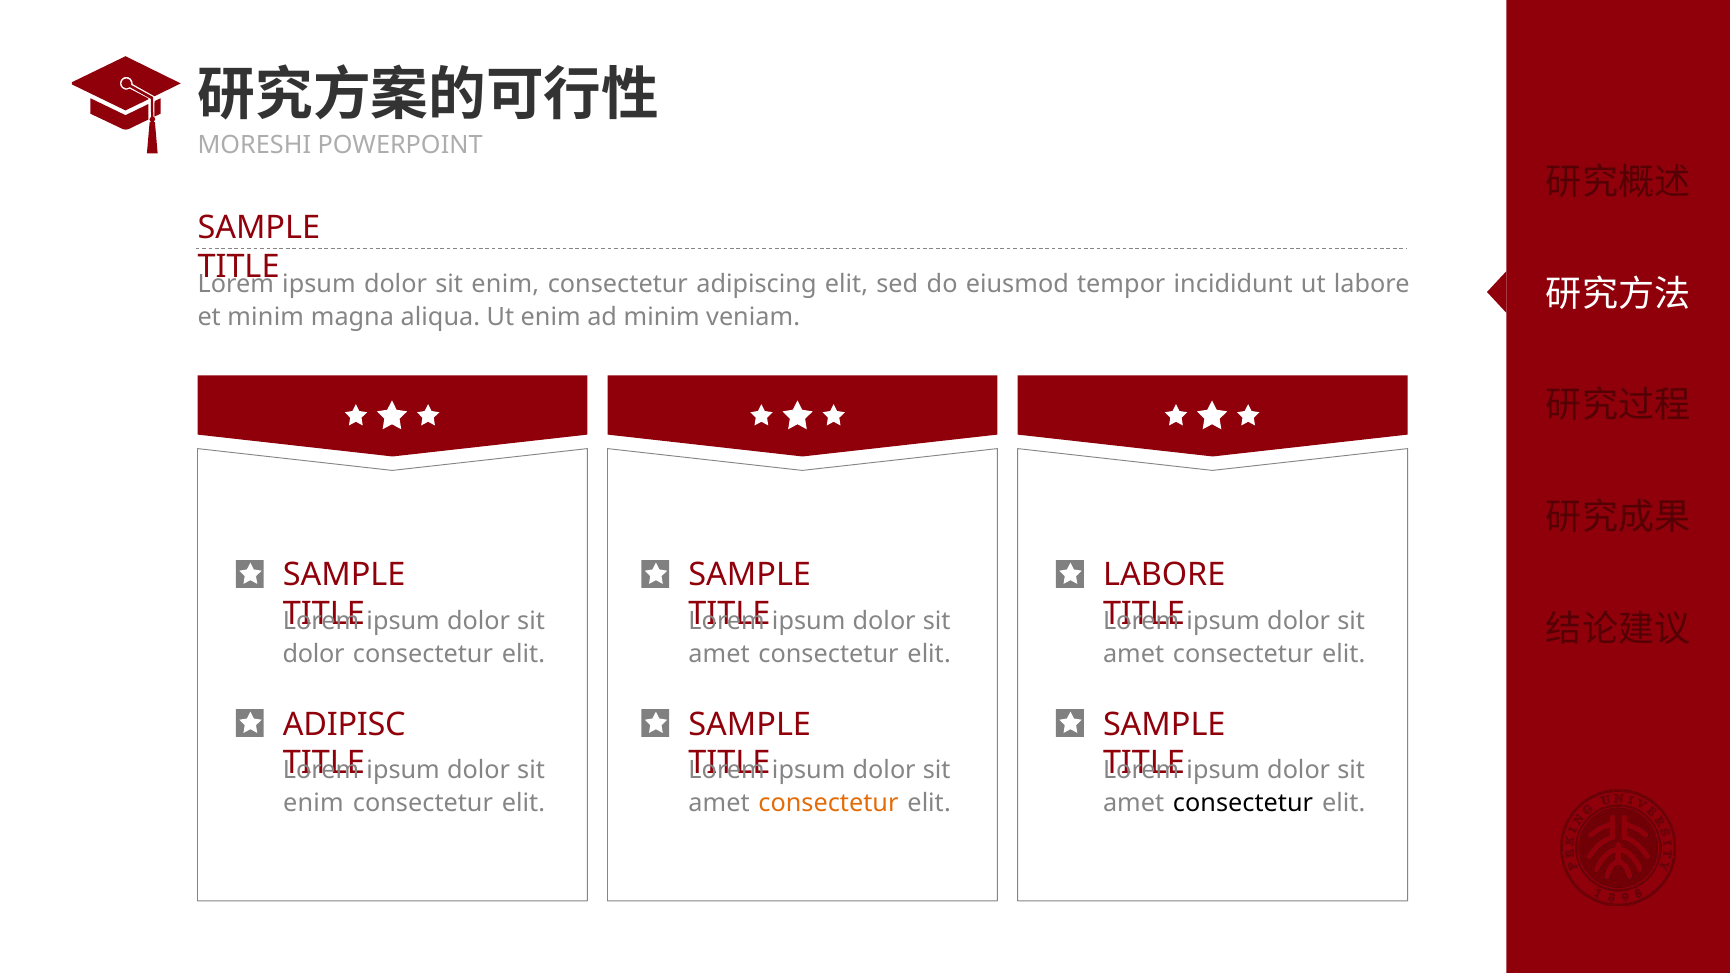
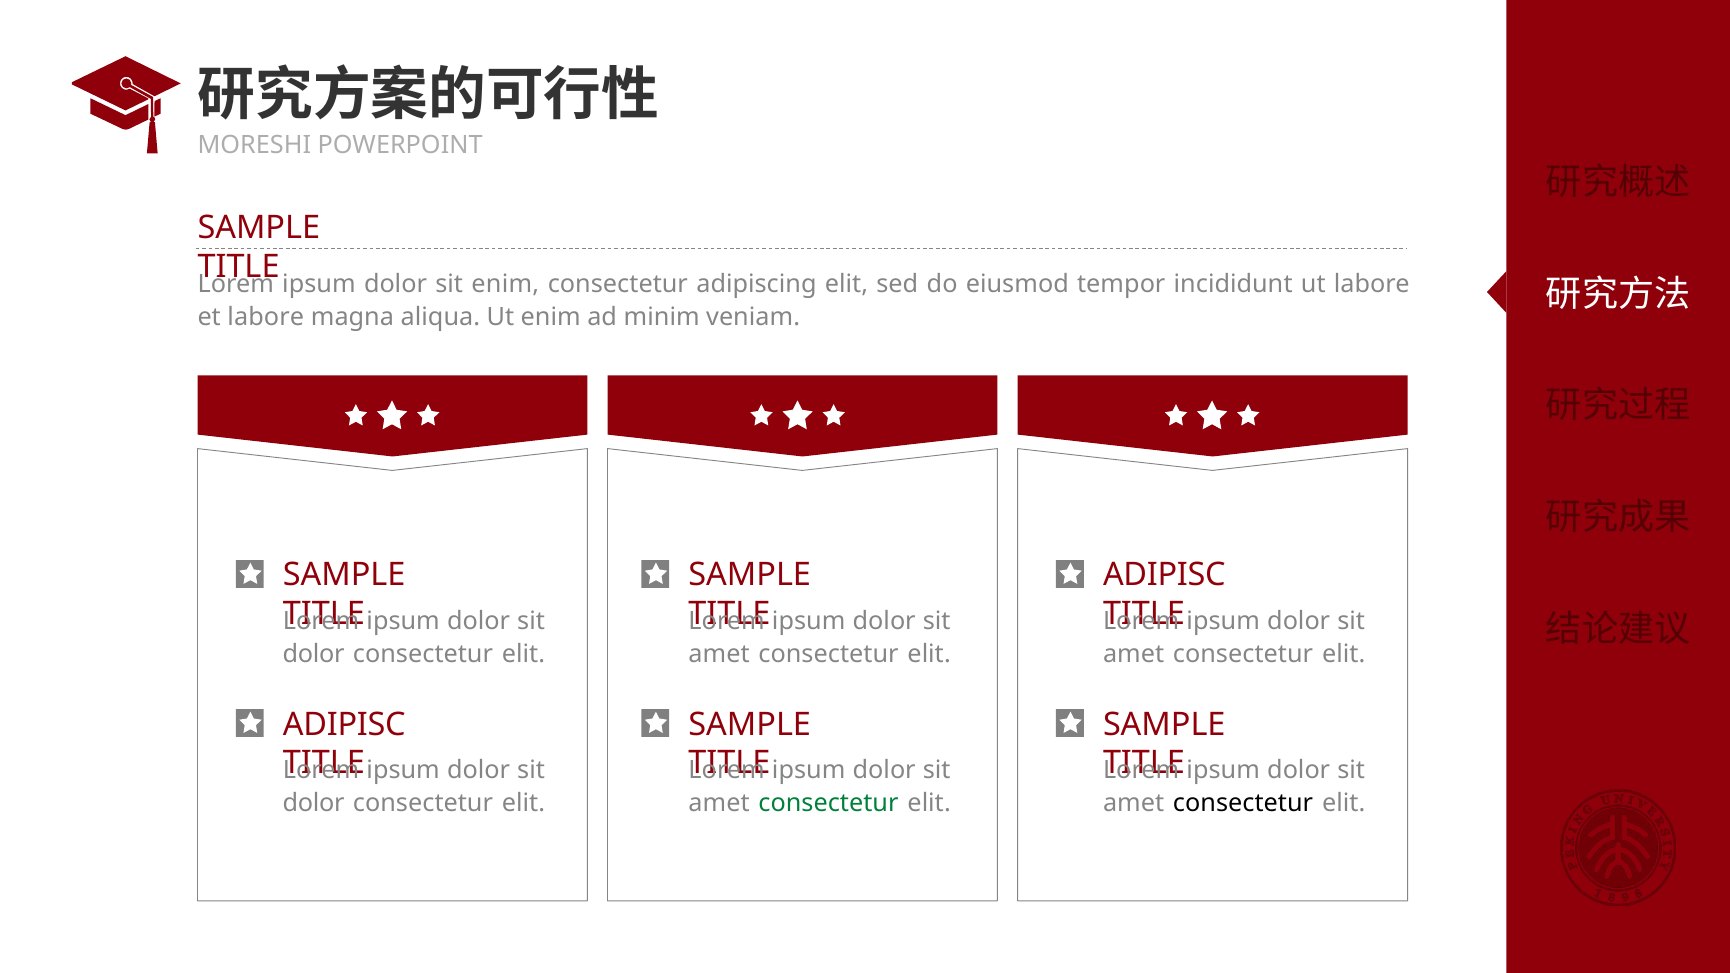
et minim: minim -> labore
LABORE at (1164, 575): LABORE -> ADIPISC
enim at (313, 804): enim -> dolor
consectetur at (828, 804) colour: orange -> green
